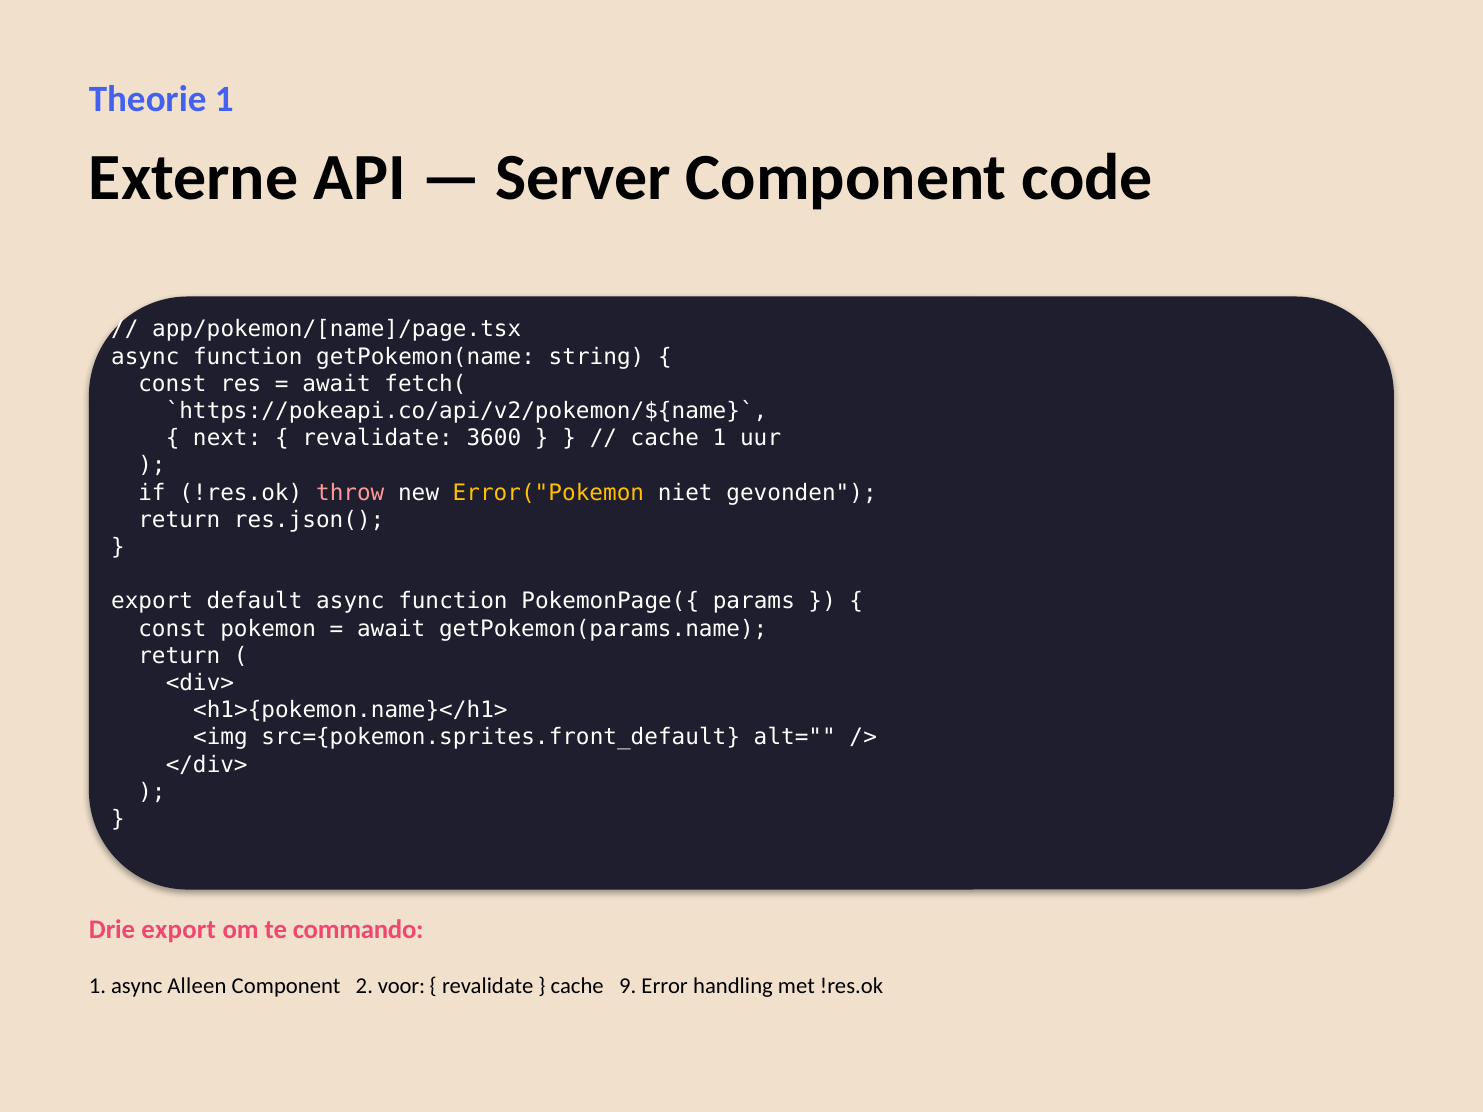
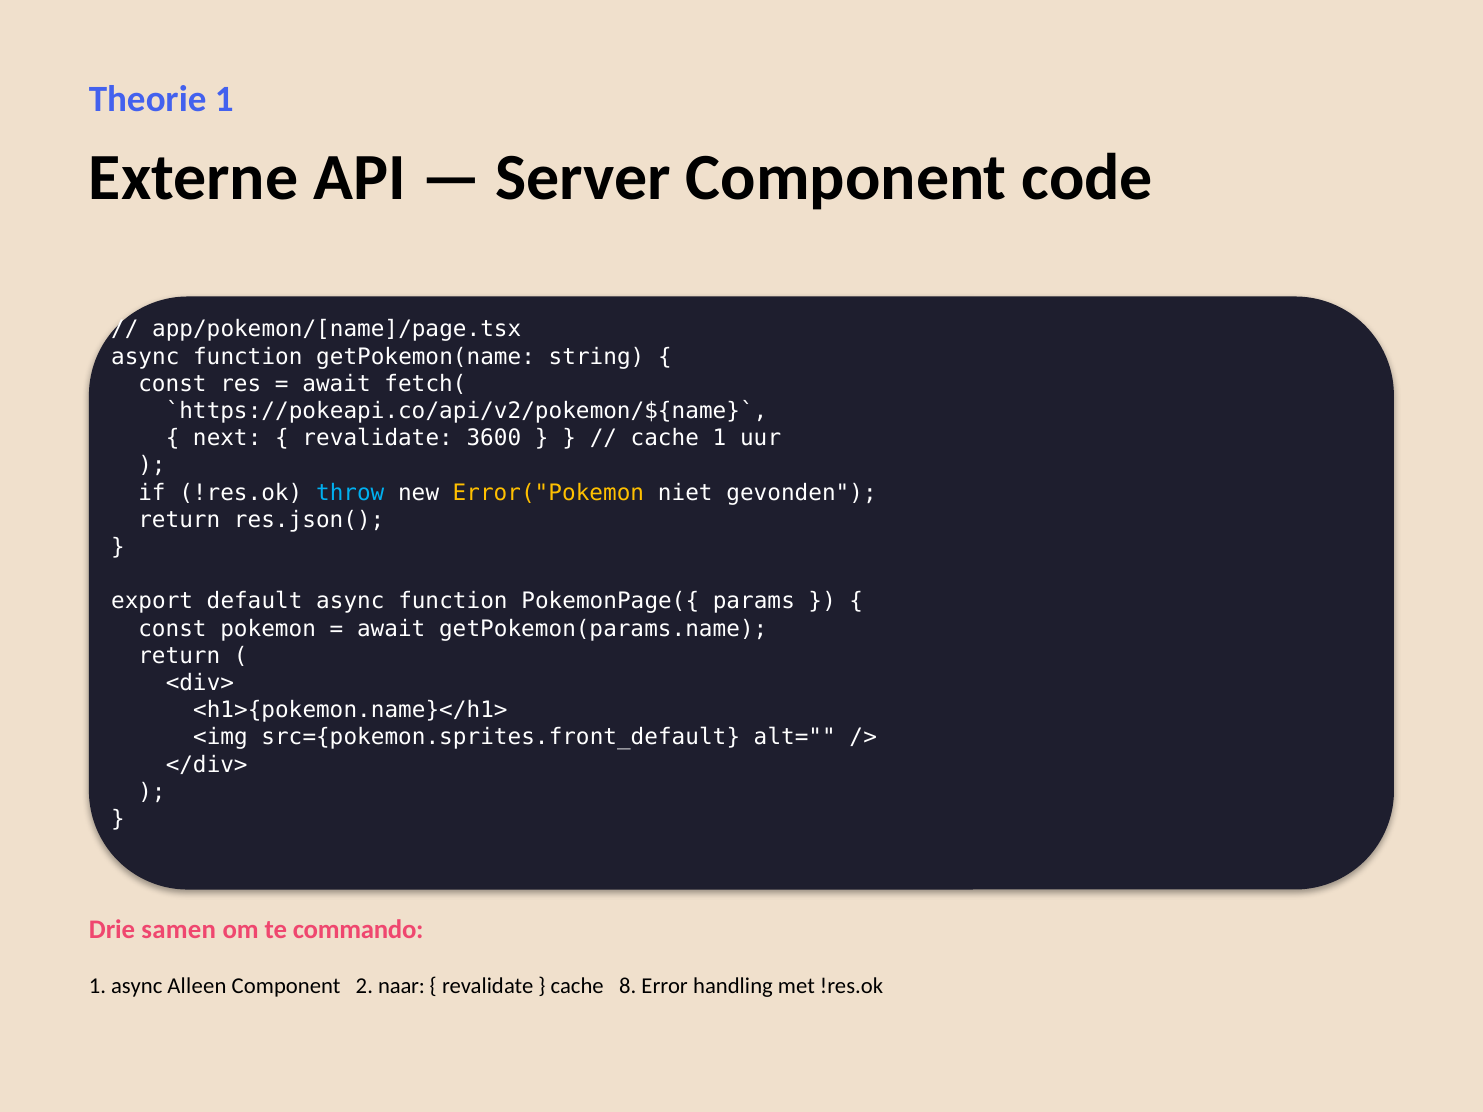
throw colour: pink -> light blue
Drie export: export -> samen
voor: voor -> naar
9: 9 -> 8
